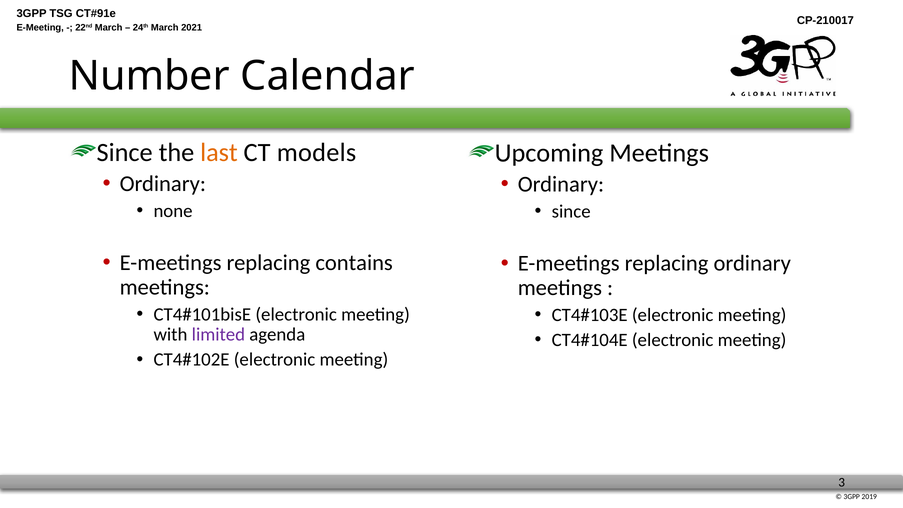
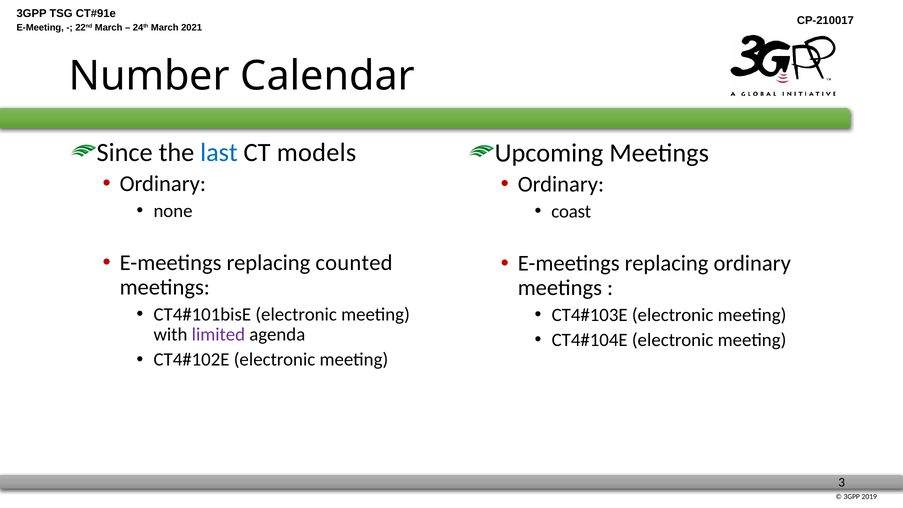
last colour: orange -> blue
since at (571, 211): since -> coast
contains: contains -> counted
